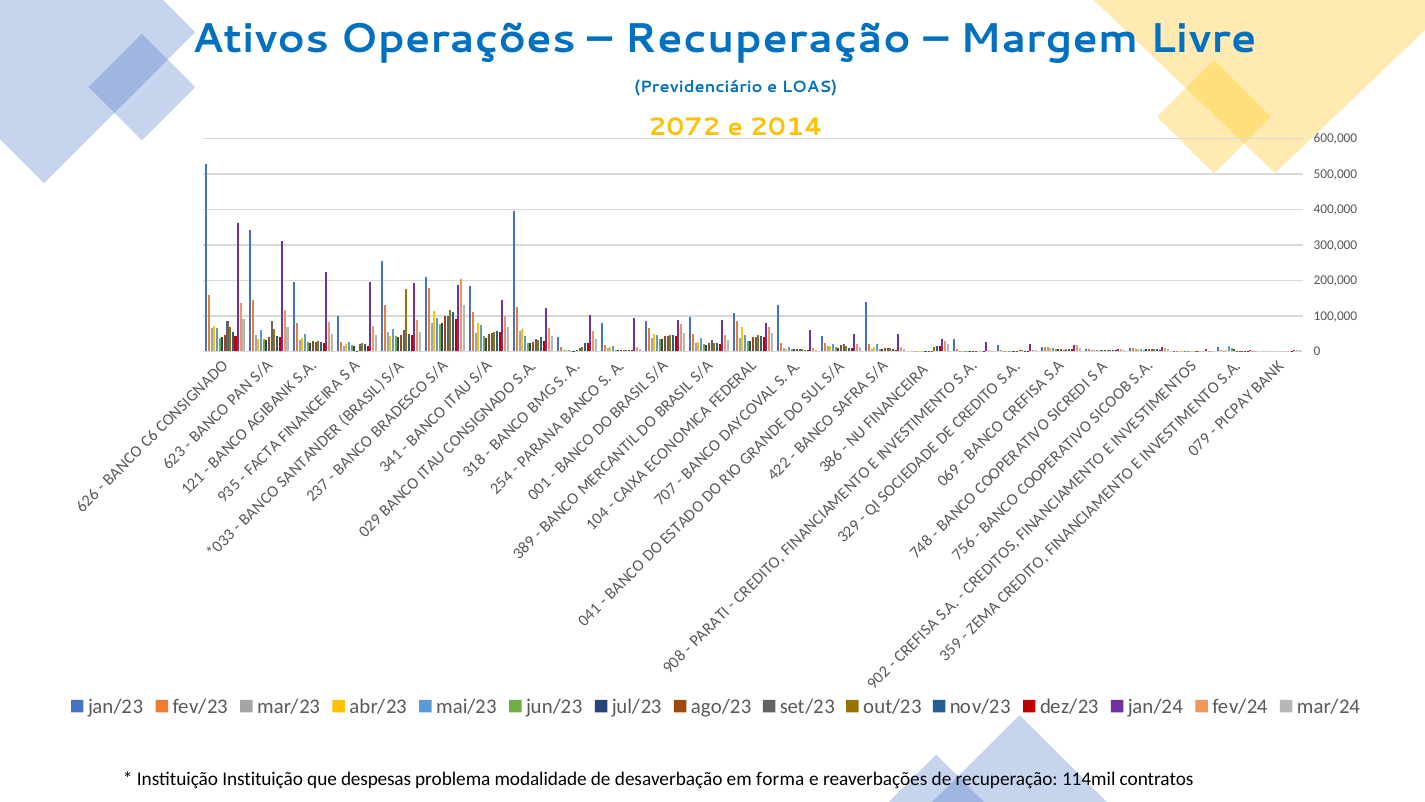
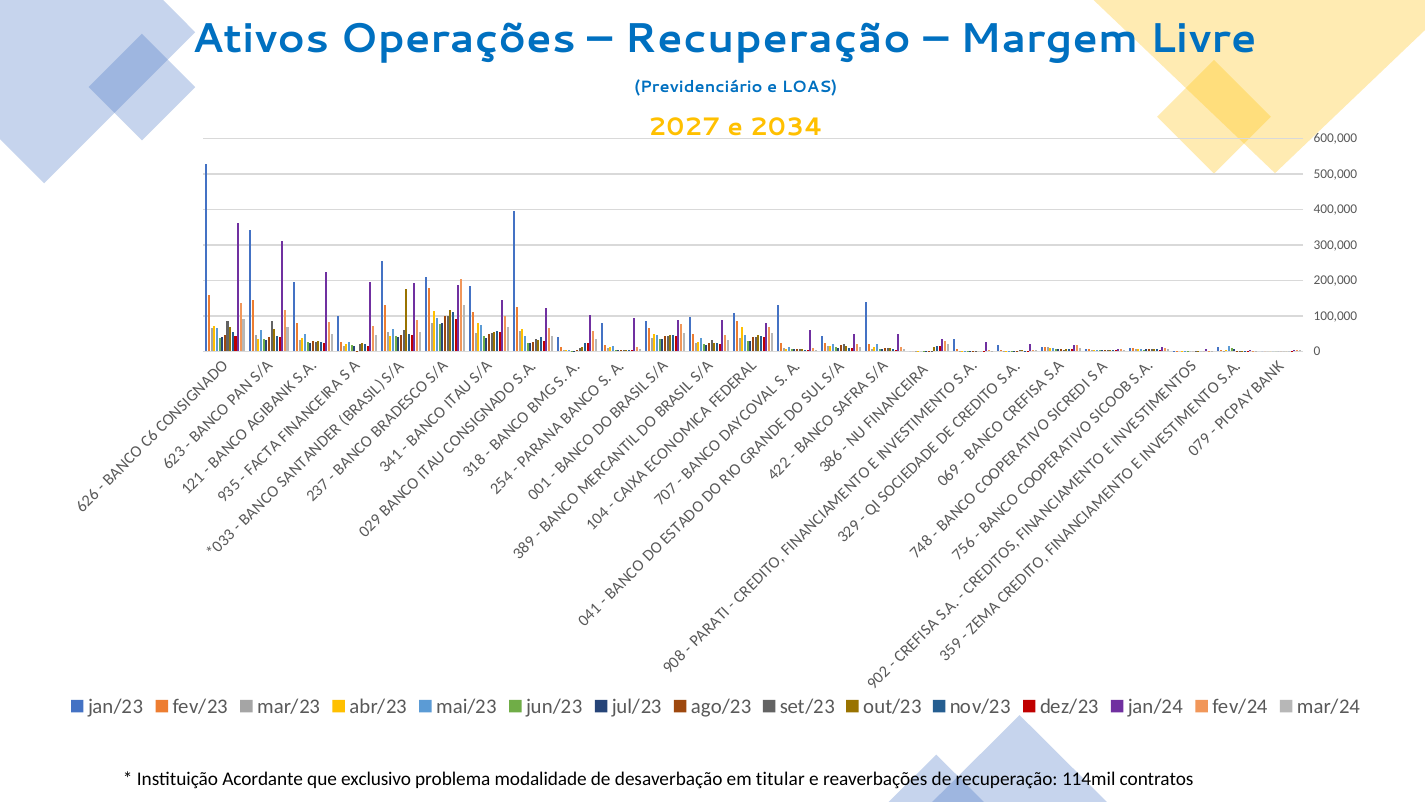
2072: 2072 -> 2027
2014: 2014 -> 2034
Instituição Instituição: Instituição -> Acordante
despesas: despesas -> exclusivo
forma: forma -> titular
